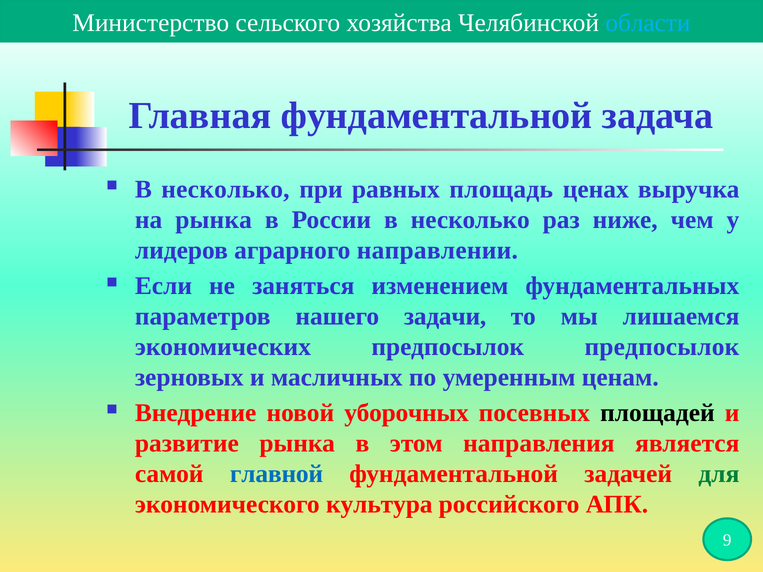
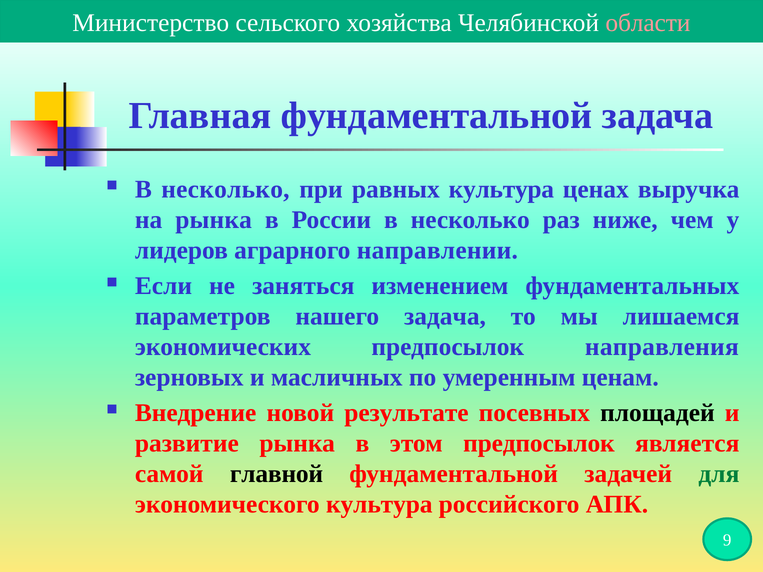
области colour: light blue -> pink
равных площадь: площадь -> культура
нашего задачи: задачи -> задача
предпосылок предпосылок: предпосылок -> направления
уборочных: уборочных -> результате
этом направления: направления -> предпосылок
главной colour: blue -> black
